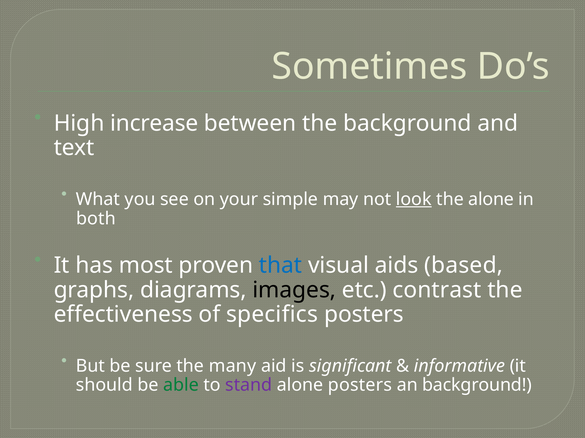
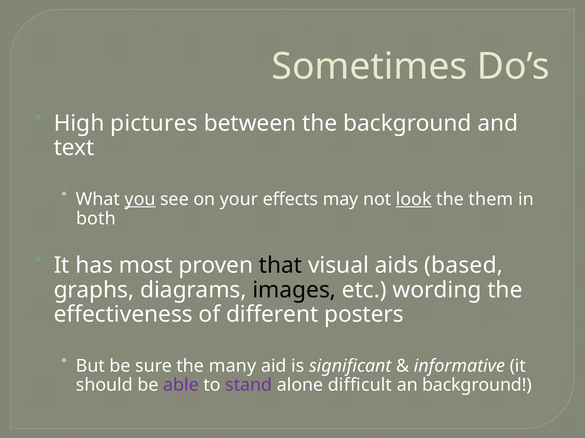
increase: increase -> pictures
you underline: none -> present
simple: simple -> effects
the alone: alone -> them
that colour: blue -> black
contrast: contrast -> wording
specifics: specifics -> different
able colour: green -> purple
alone posters: posters -> difficult
